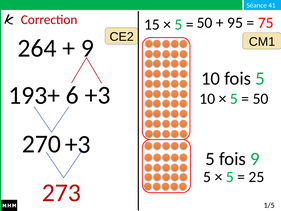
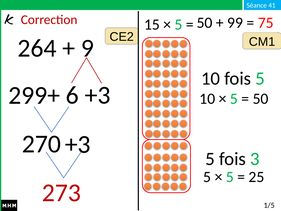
95: 95 -> 99
193+: 193+ -> 299+
fois 9: 9 -> 3
